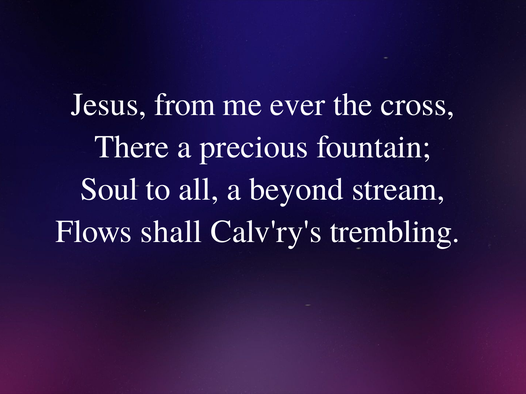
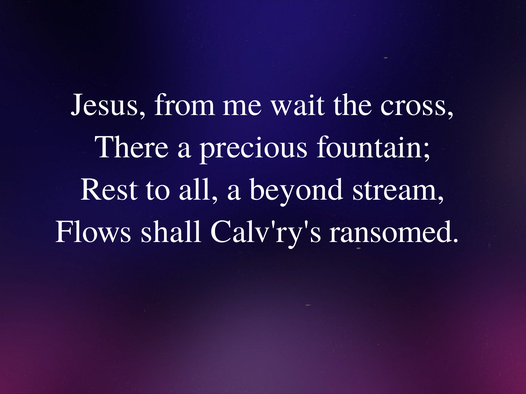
ever: ever -> wait
Soul: Soul -> Rest
trembling: trembling -> ransomed
